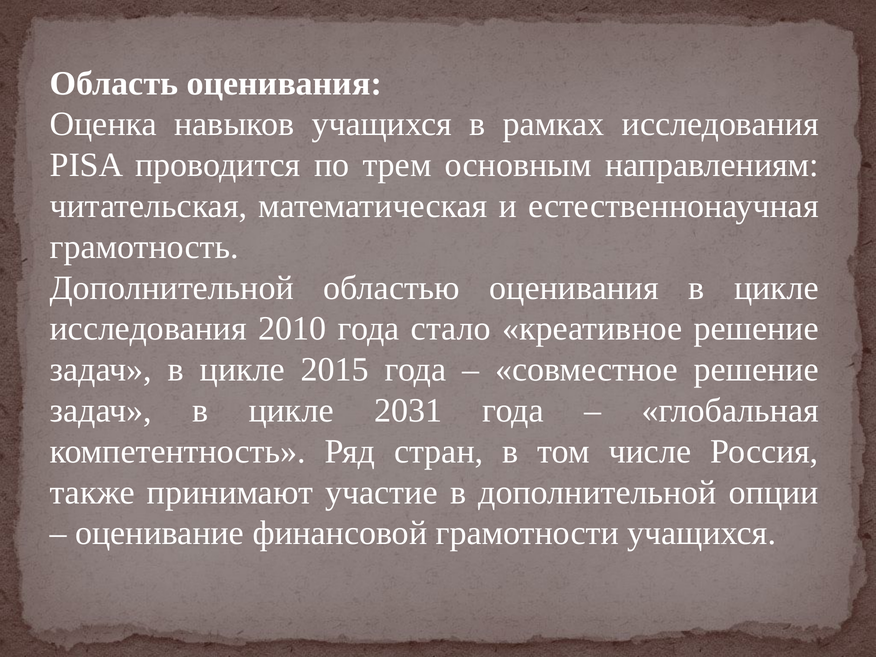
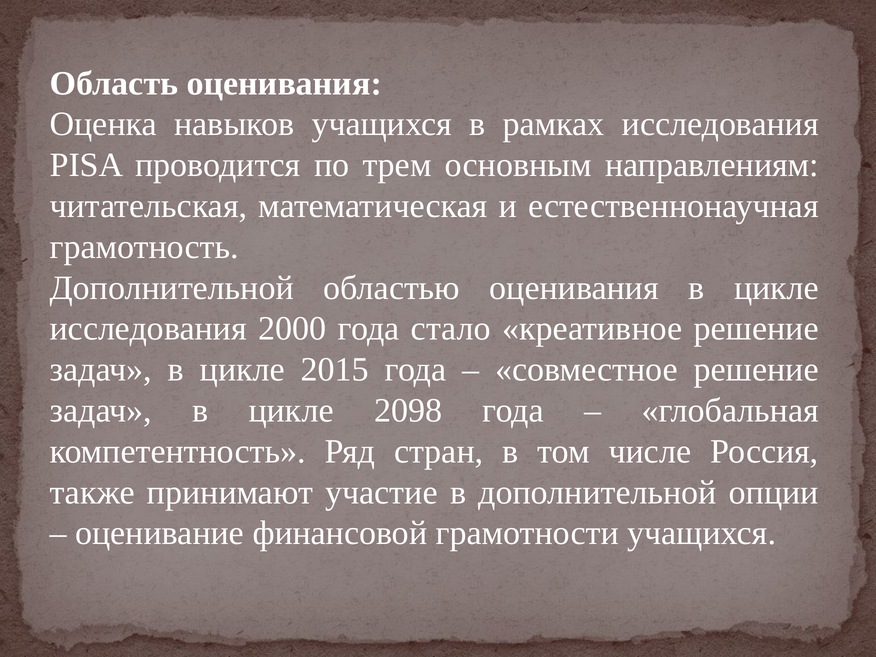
2010: 2010 -> 2000
2031: 2031 -> 2098
